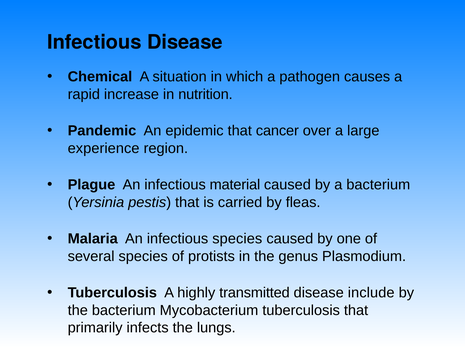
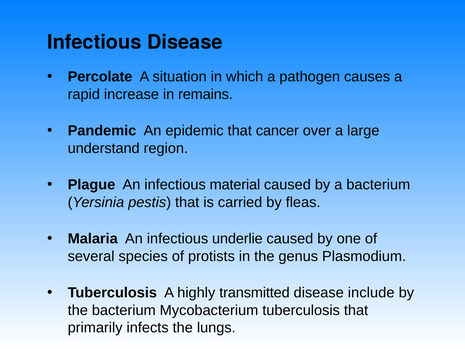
Chemical: Chemical -> Percolate
nutrition: nutrition -> remains
experience: experience -> understand
infectious species: species -> underlie
